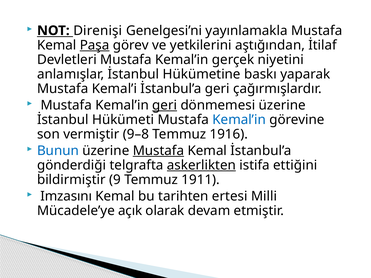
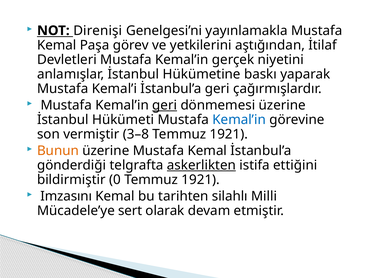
Paşa underline: present -> none
9–8: 9–8 -> 3–8
1916 at (229, 134): 1916 -> 1921
Bunun colour: blue -> orange
Mustafa at (158, 151) underline: present -> none
9: 9 -> 0
1911 at (201, 180): 1911 -> 1921
ertesi: ertesi -> silahlı
açık: açık -> sert
